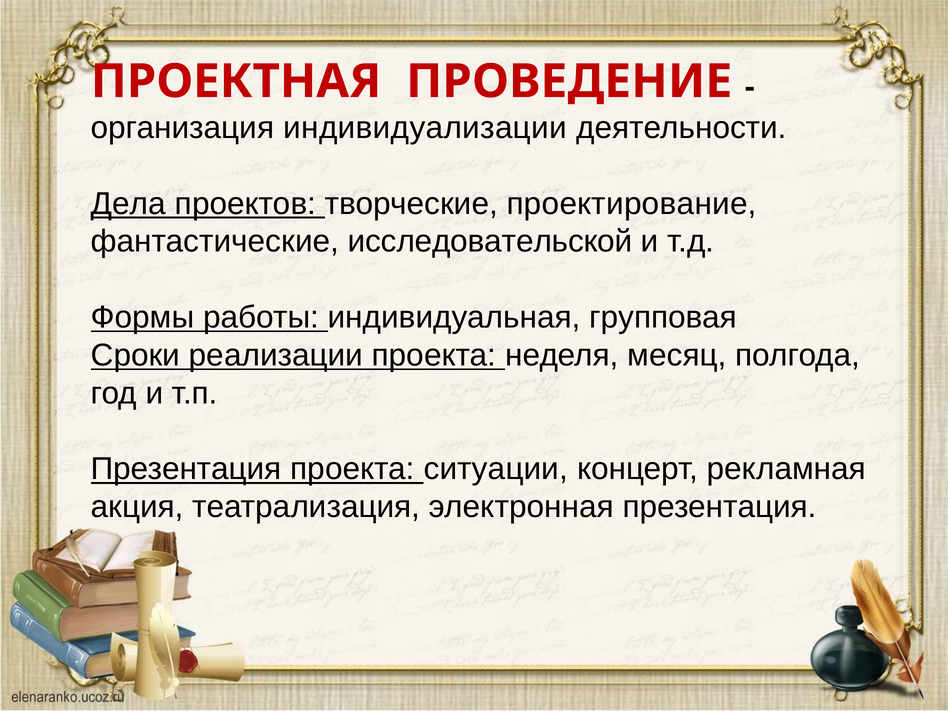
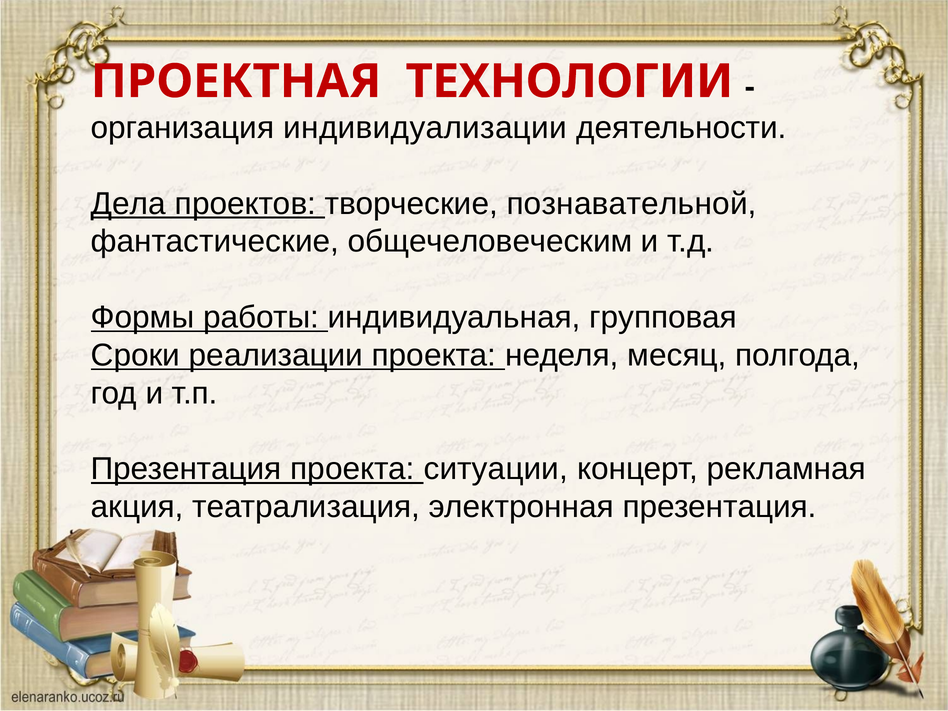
ПРОВЕДЕНИЕ: ПРОВЕДЕНИЕ -> ТЕХНОЛОГИИ
проектирование: проектирование -> познавательной
исследовательской: исследовательской -> общечеловеческим
